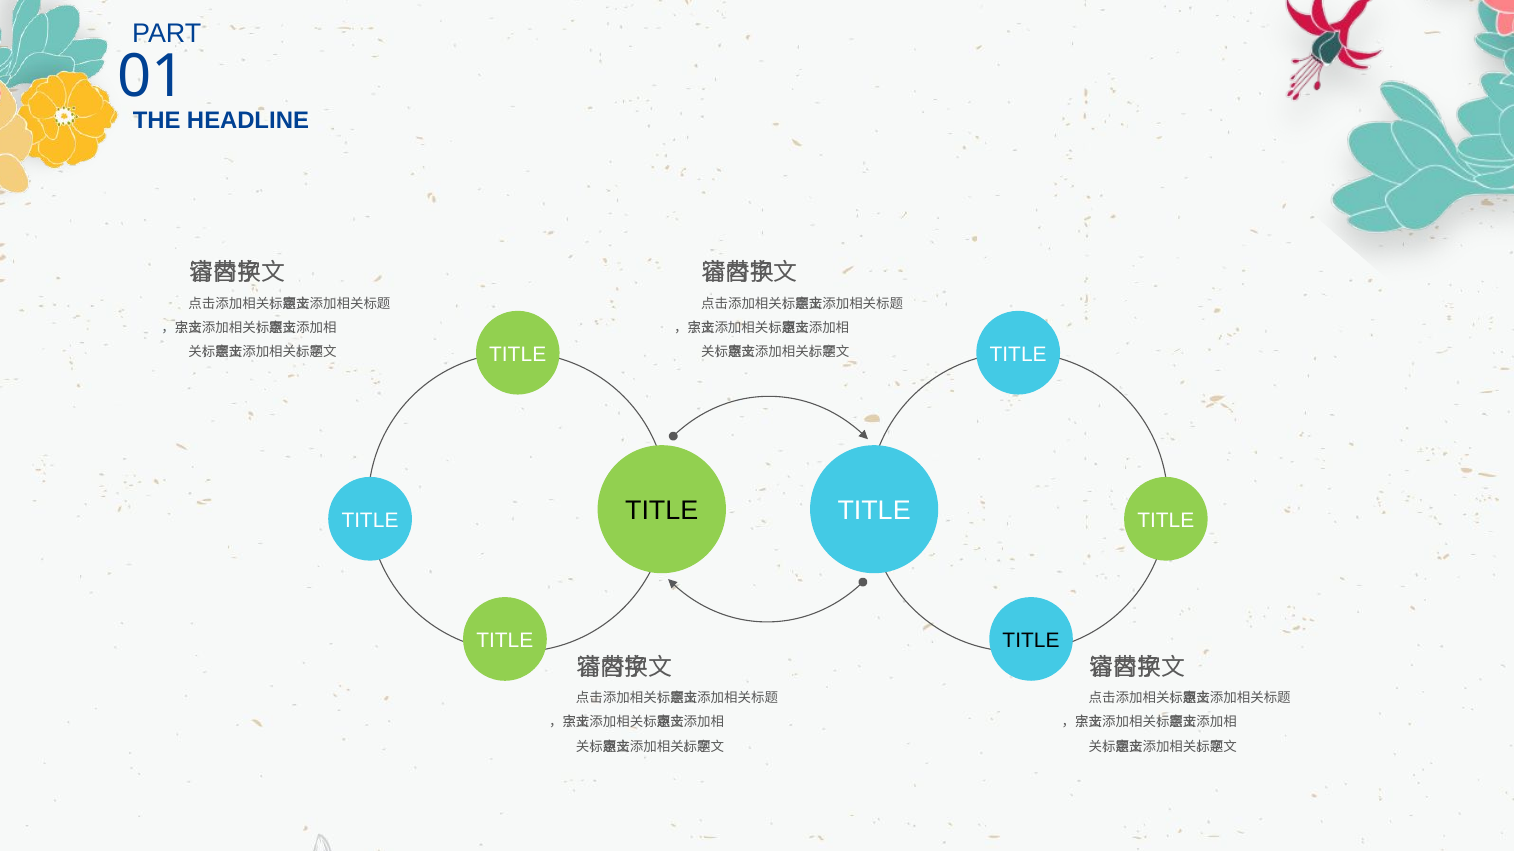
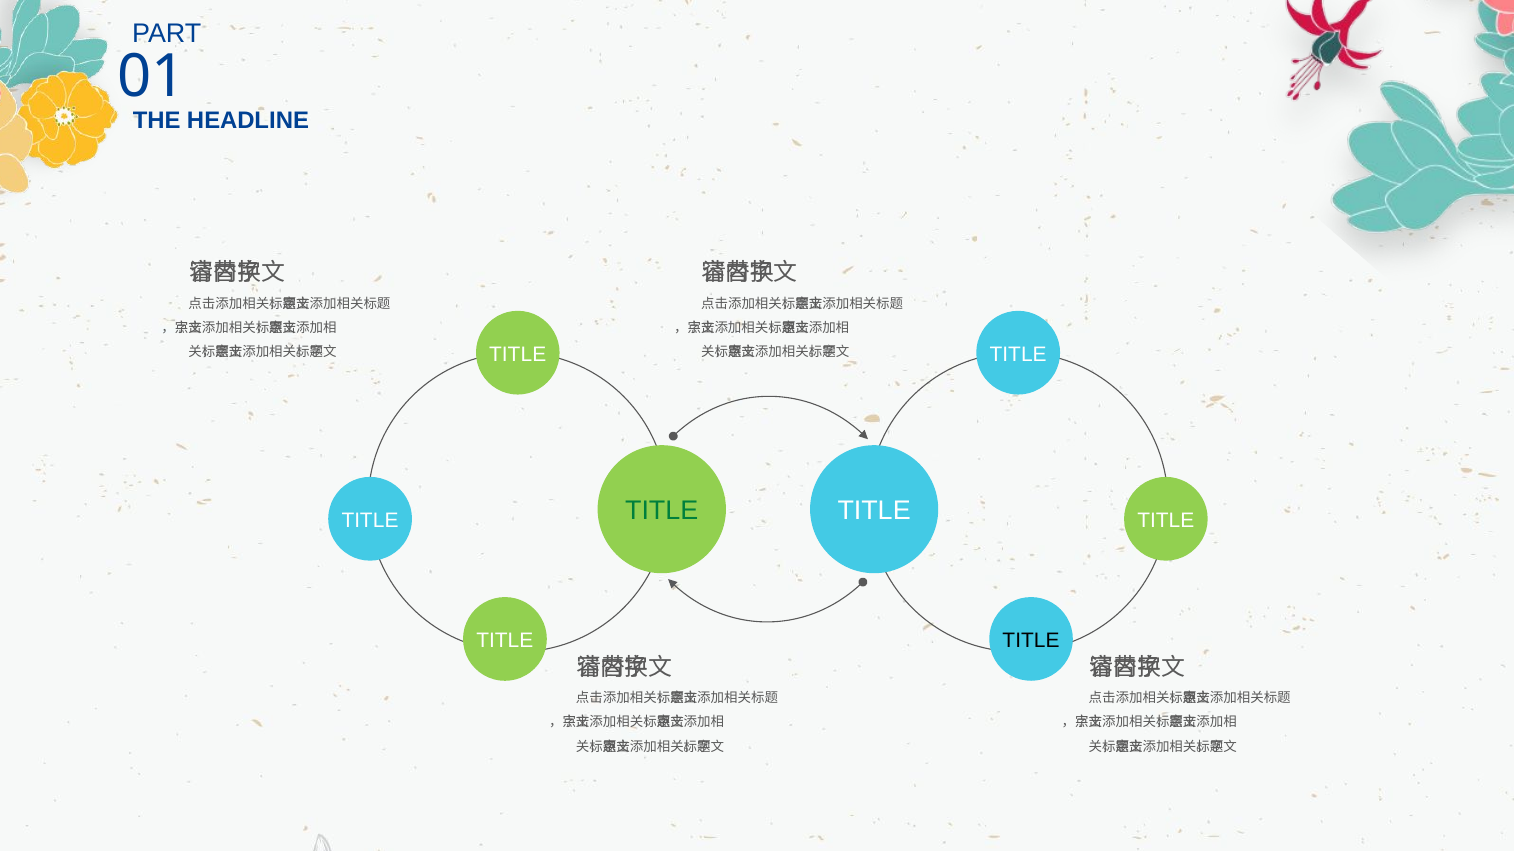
TITLE at (662, 511) colour: black -> green
